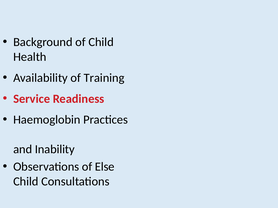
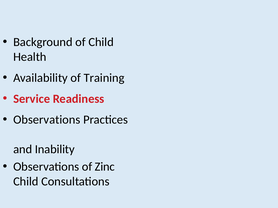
Haemoglobin at (47, 120): Haemoglobin -> Observations
Else: Else -> Zinc
